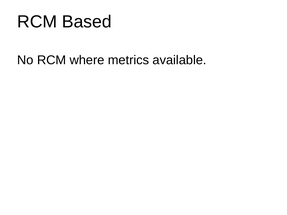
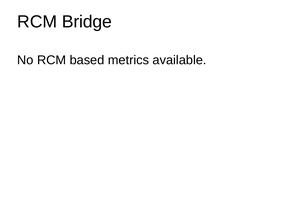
Based: Based -> Bridge
where: where -> based
